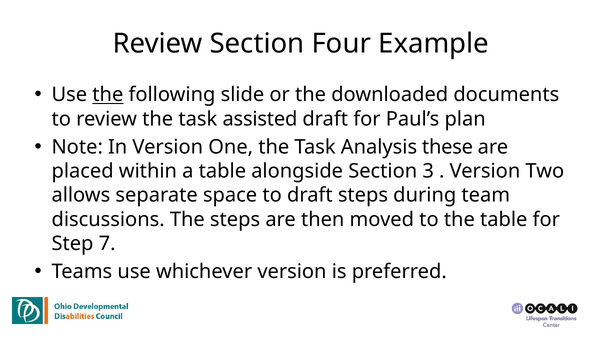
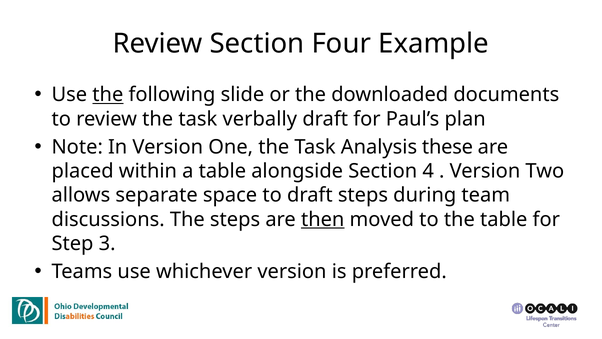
assisted: assisted -> verbally
3: 3 -> 4
then underline: none -> present
7: 7 -> 3
